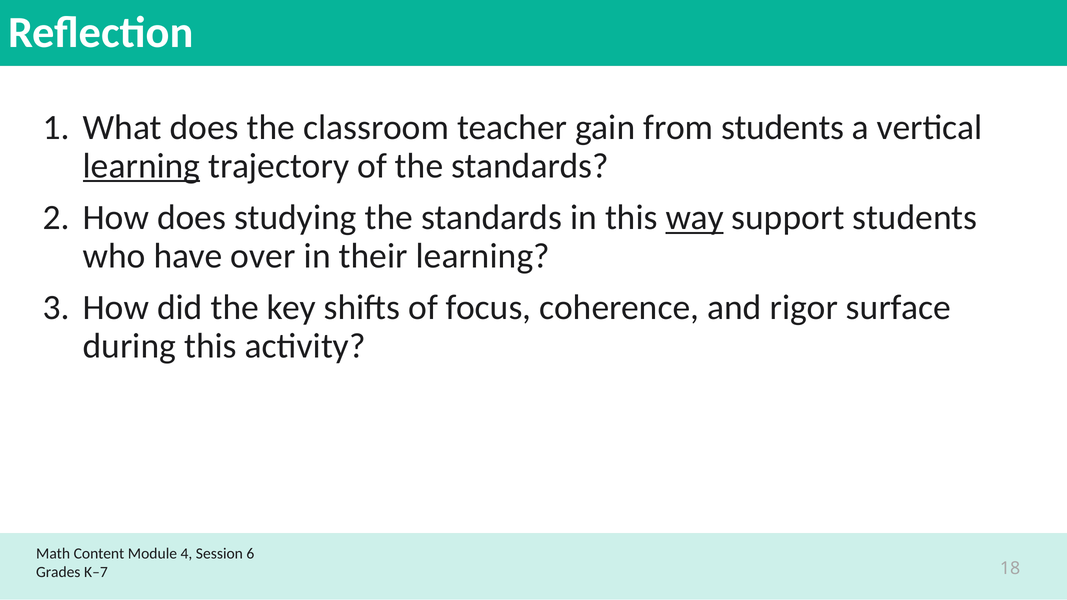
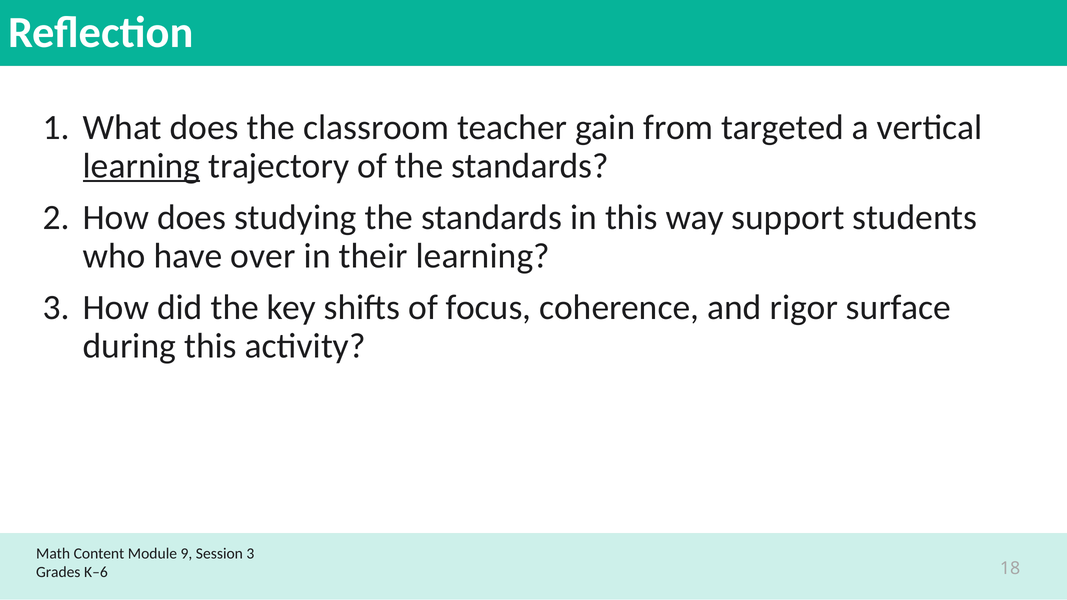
from students: students -> targeted
way underline: present -> none
4: 4 -> 9
Session 6: 6 -> 3
K–7: K–7 -> K–6
